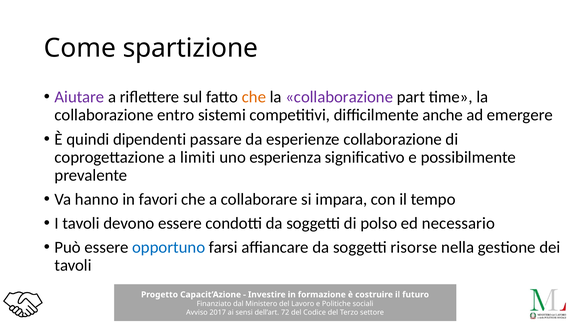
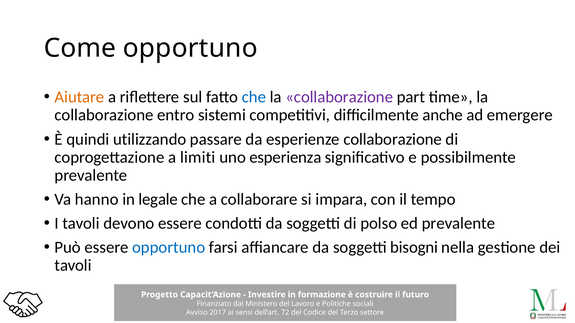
Come spartizione: spartizione -> opportuno
Aiutare colour: purple -> orange
che at (254, 97) colour: orange -> blue
dipendenti: dipendenti -> utilizzando
favori: favori -> legale
ed necessario: necessario -> prevalente
risorse: risorse -> bisogni
